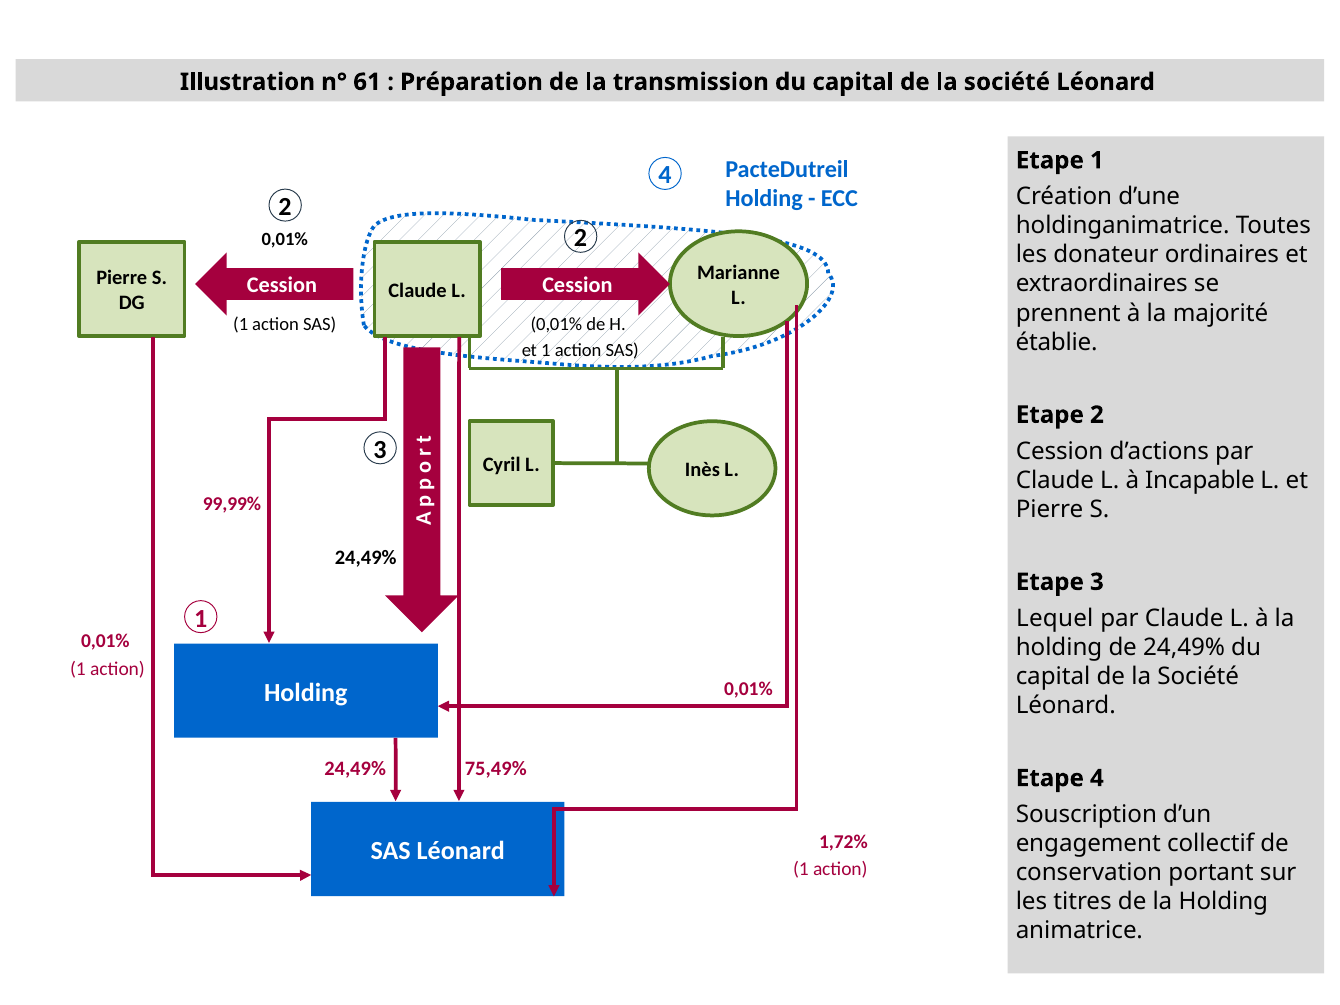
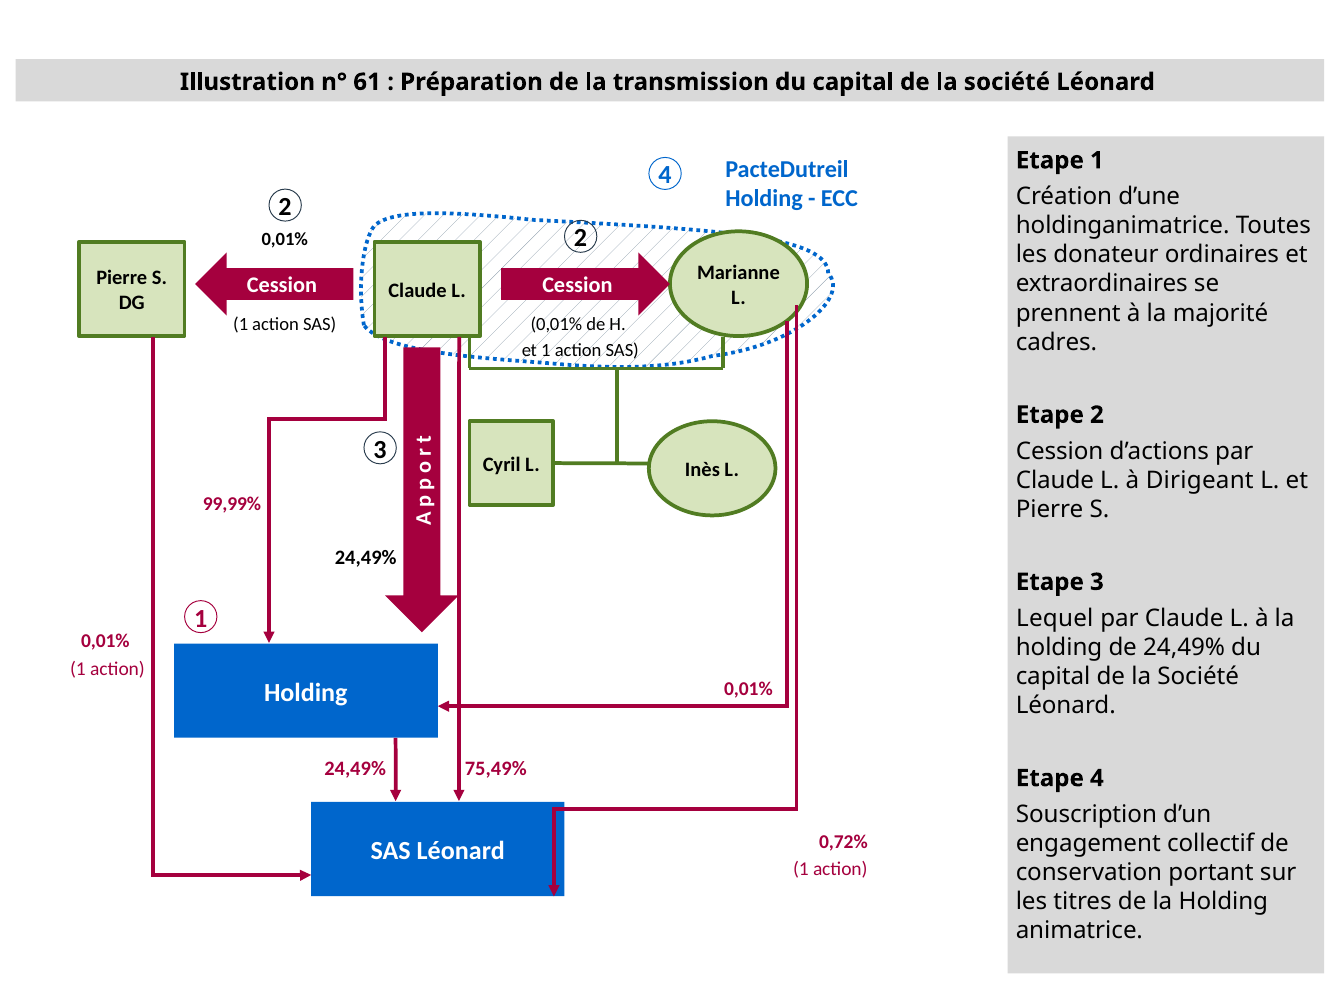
établie: établie -> cadres
Incapable: Incapable -> Dirigeant
1,72%: 1,72% -> 0,72%
